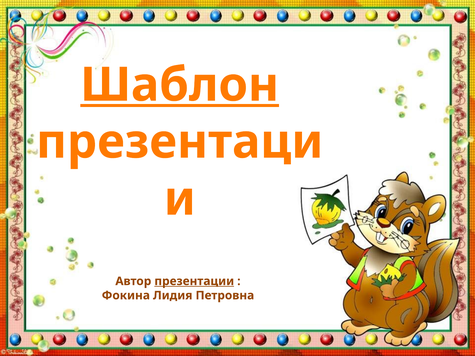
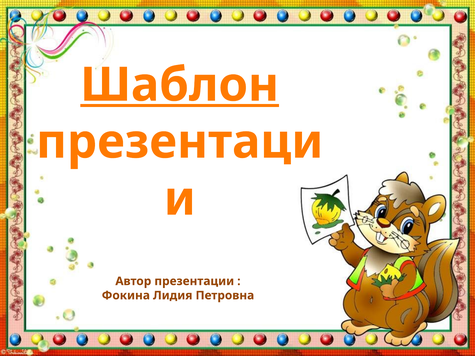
презентации underline: present -> none
